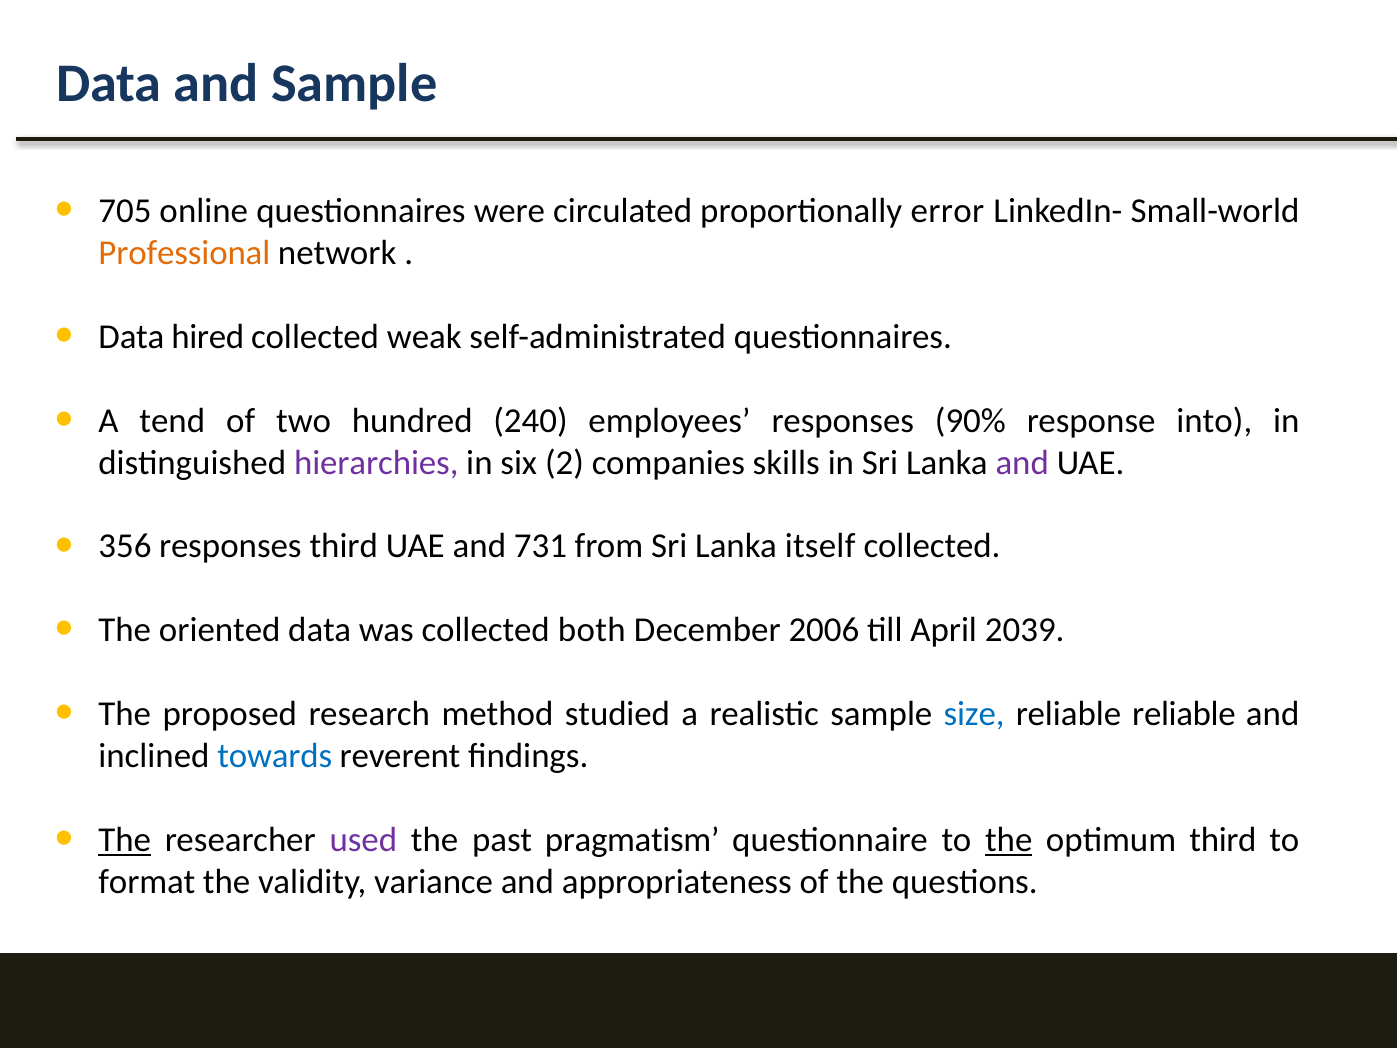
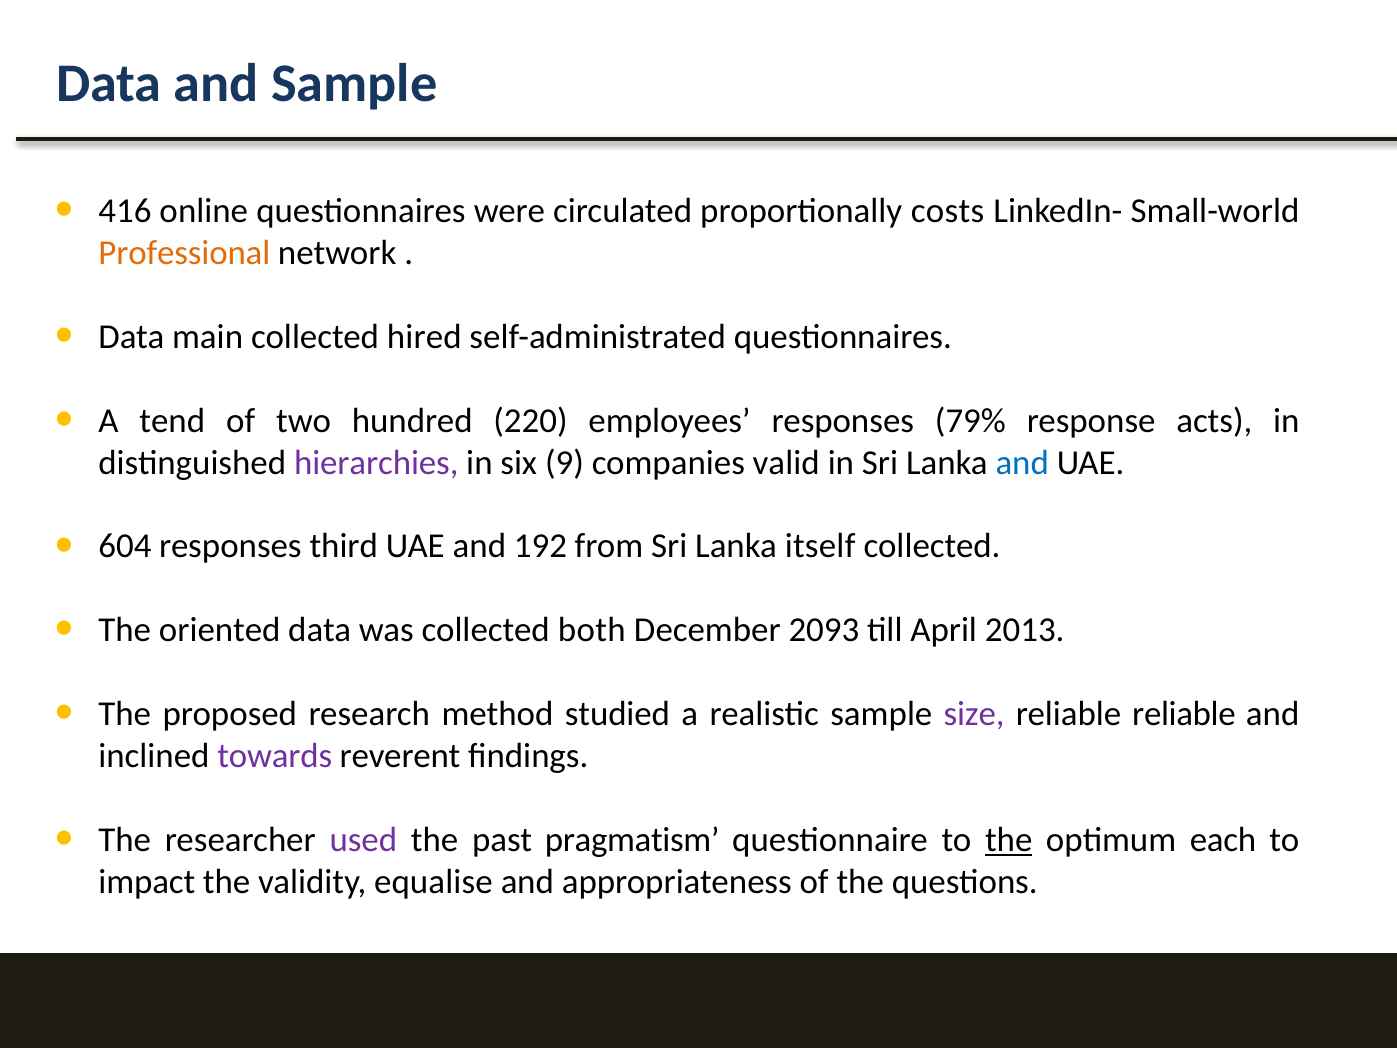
705: 705 -> 416
error: error -> costs
hired: hired -> main
weak: weak -> hired
240: 240 -> 220
90%: 90% -> 79%
into: into -> acts
2: 2 -> 9
skills: skills -> valid
and at (1022, 462) colour: purple -> blue
356: 356 -> 604
731: 731 -> 192
2006: 2006 -> 2093
2039: 2039 -> 2013
size colour: blue -> purple
towards colour: blue -> purple
The at (125, 840) underline: present -> none
optimum third: third -> each
format: format -> impact
variance: variance -> equalise
